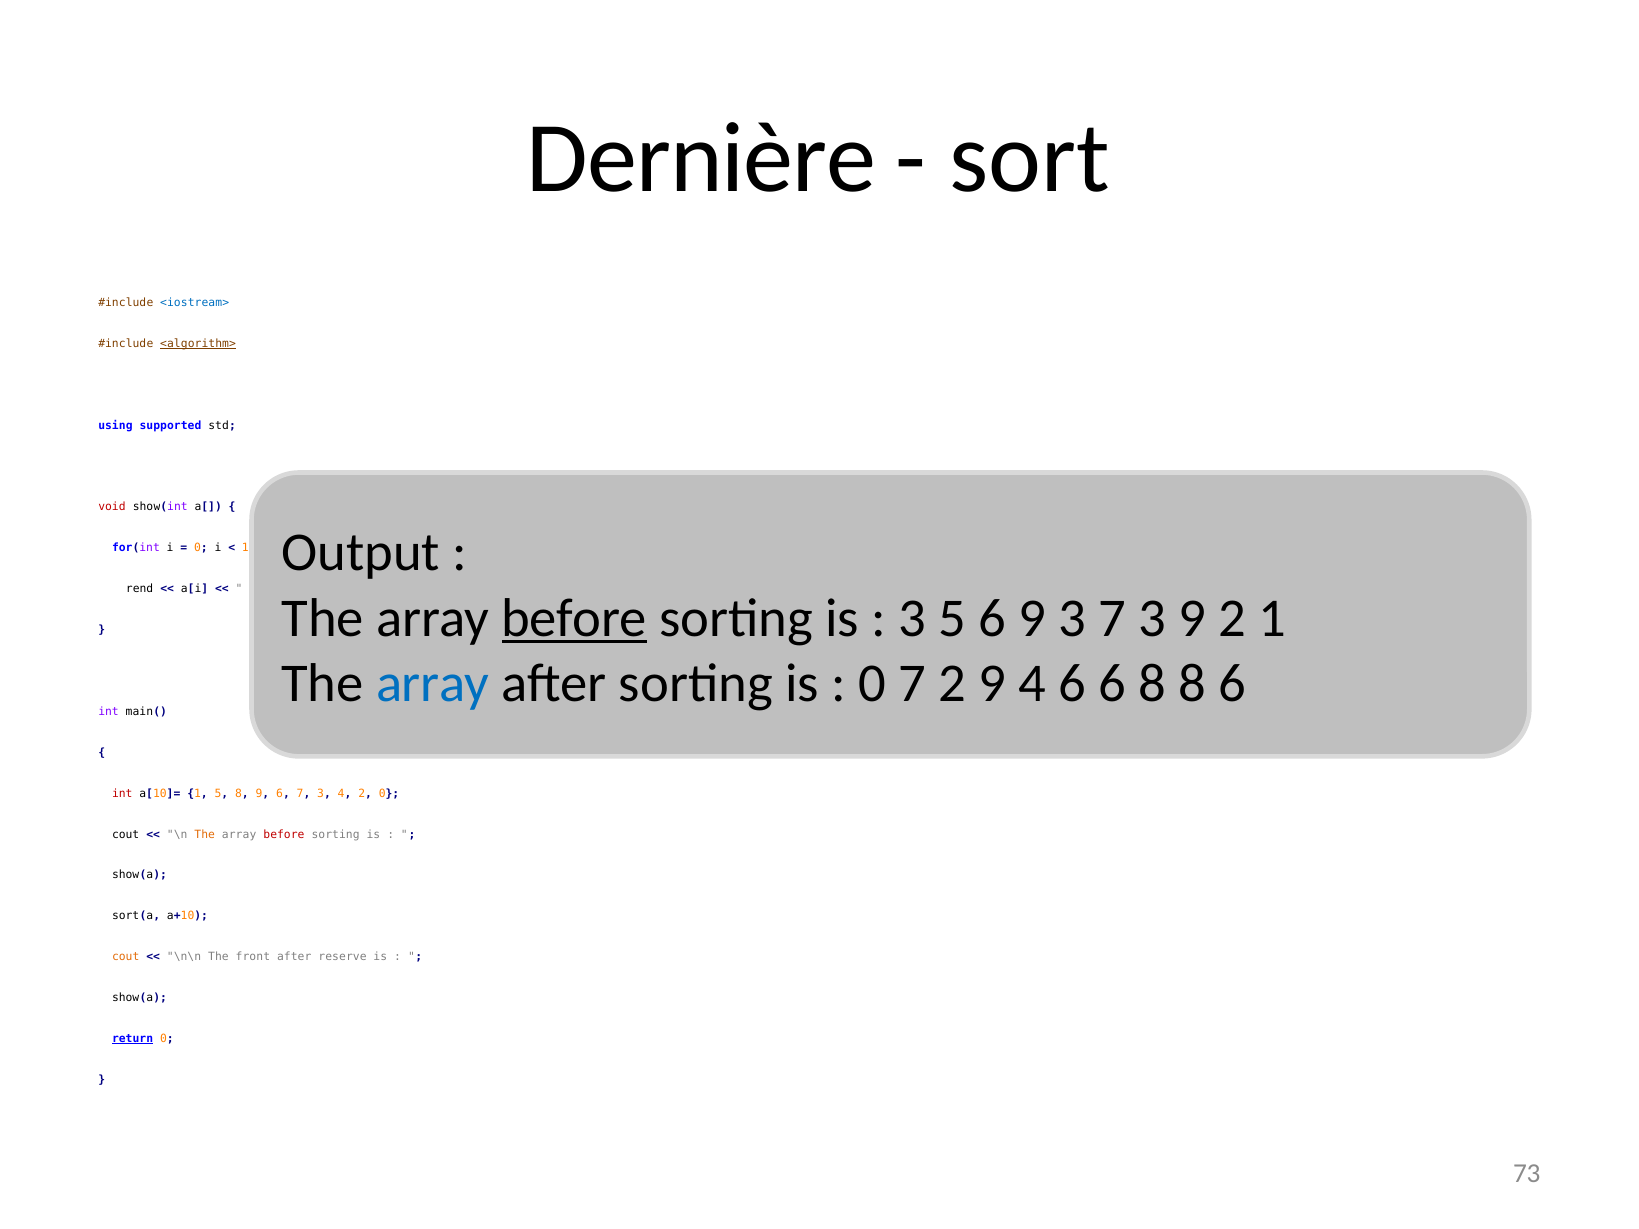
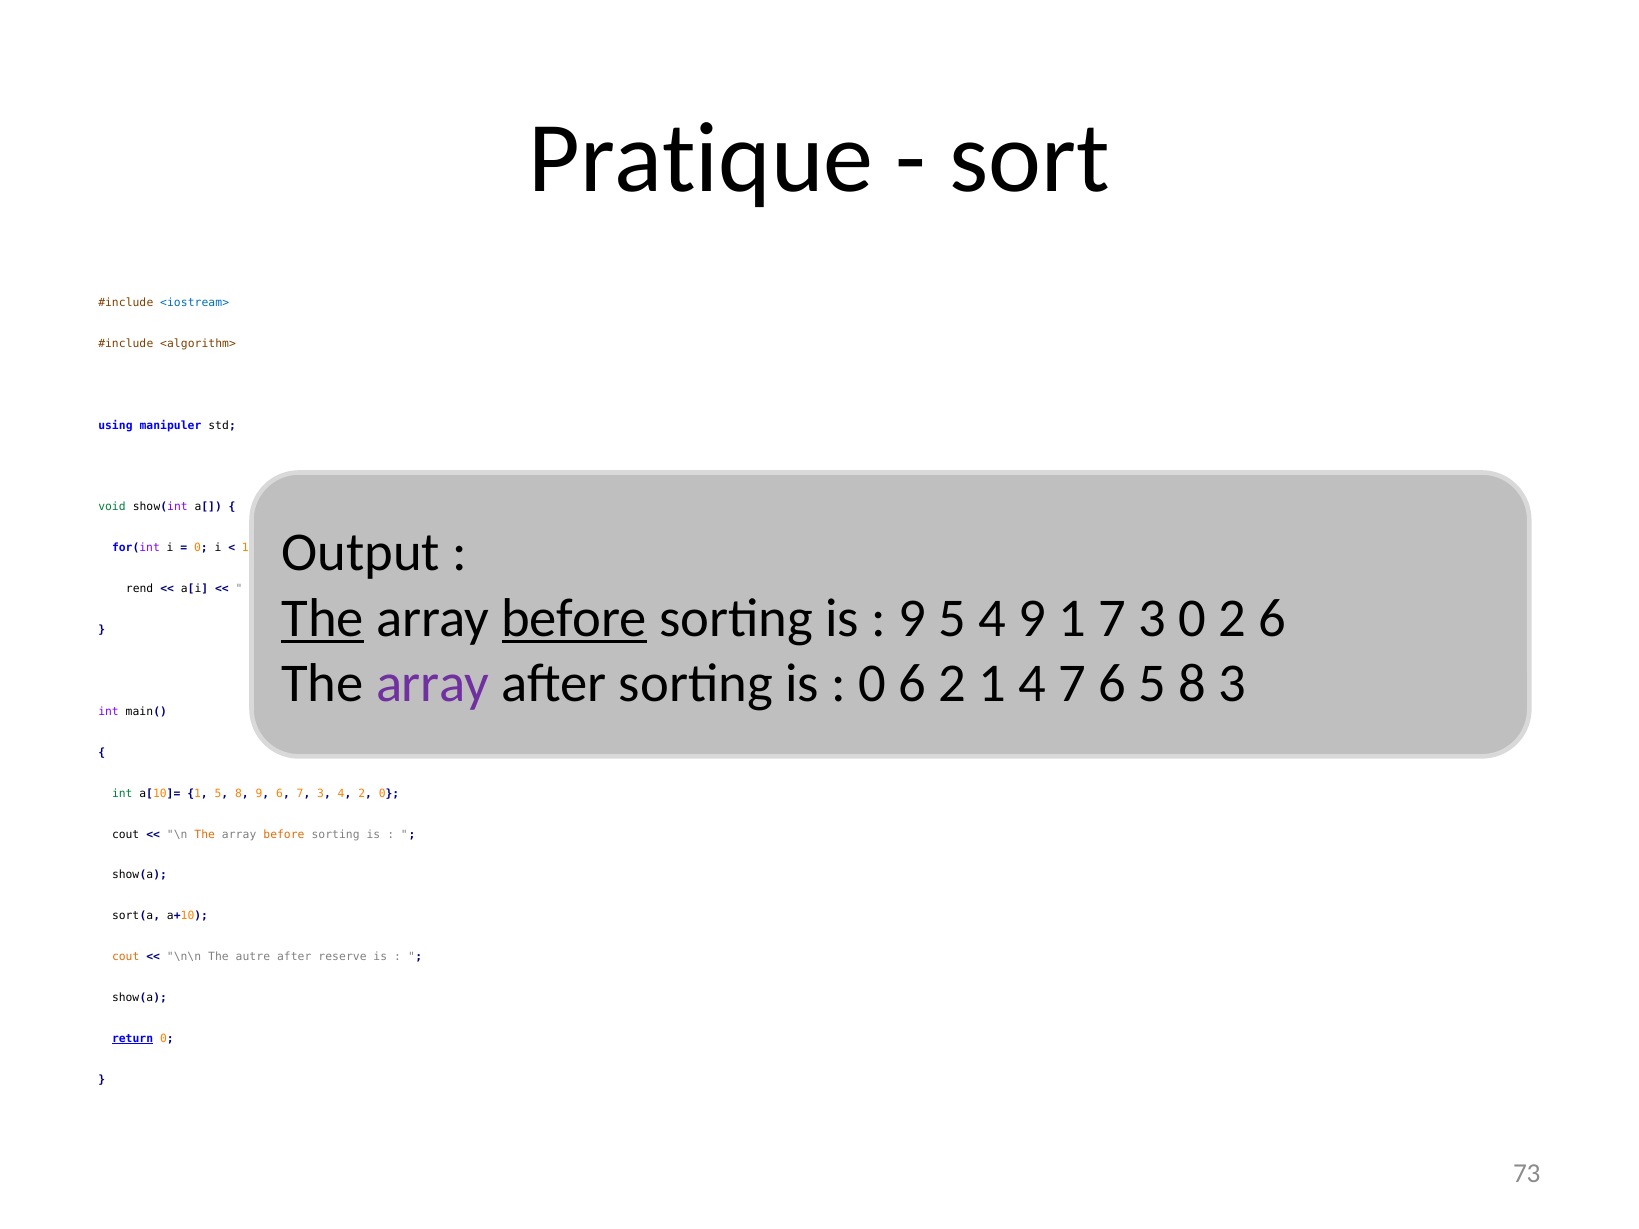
Dernière: Dernière -> Pratique
<algorithm> underline: present -> none
supported: supported -> manipuler
void colour: red -> green
The at (323, 618) underline: none -> present
3 at (912, 618): 3 -> 9
5 6: 6 -> 4
9 3: 3 -> 1
3 9: 9 -> 0
2 1: 1 -> 6
array at (433, 684) colour: blue -> purple
0 7: 7 -> 6
2 9: 9 -> 1
4 6: 6 -> 7
6 8: 8 -> 5
8 6: 6 -> 3
int at (122, 794) colour: red -> green
before at (284, 834) colour: red -> orange
front: front -> autre
